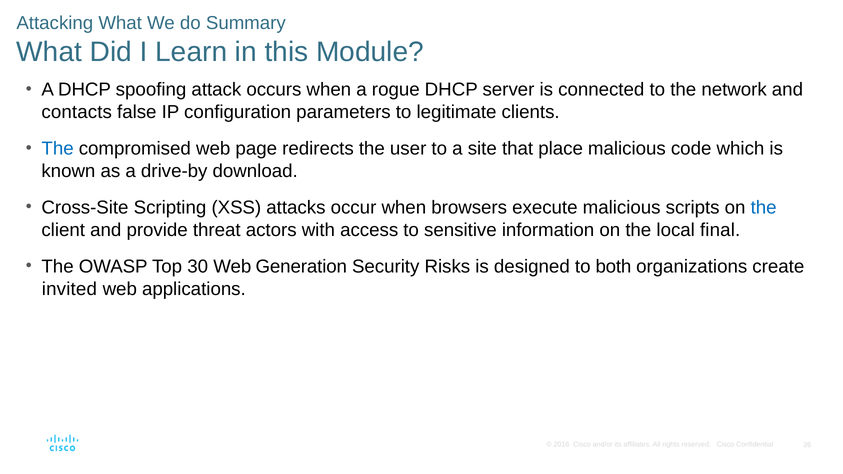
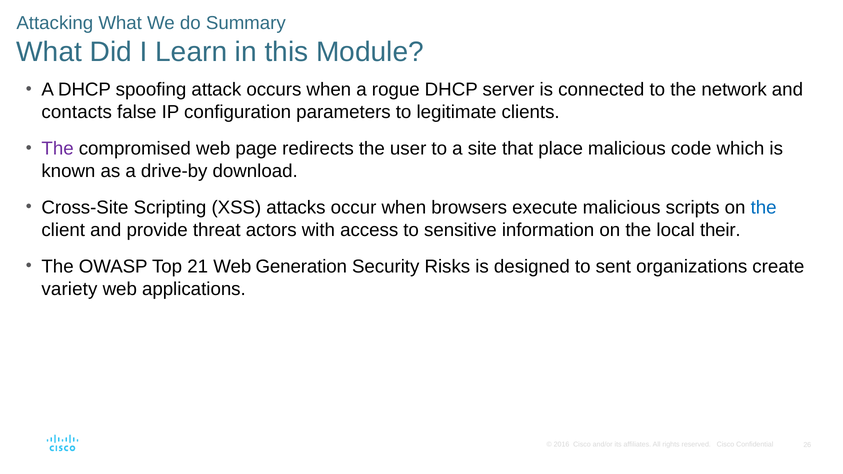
The at (58, 149) colour: blue -> purple
final: final -> their
30: 30 -> 21
both: both -> sent
invited: invited -> variety
